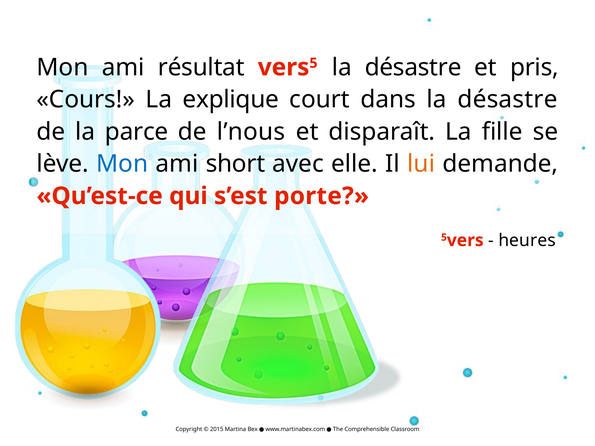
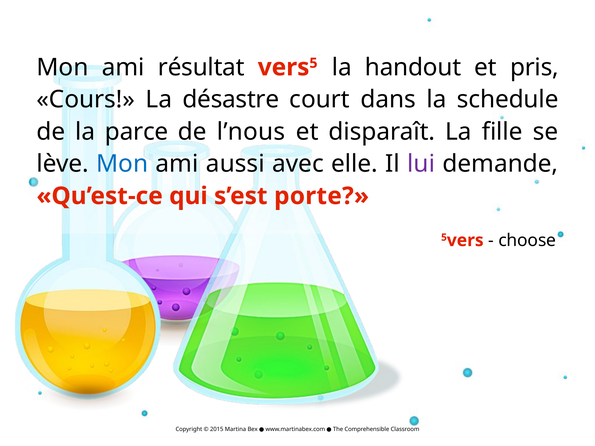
désastre at (413, 67): désastre -> handout
explique: explique -> désastre
dans la désastre: désastre -> schedule
short: short -> aussi
lui colour: orange -> purple
heures: heures -> choose
